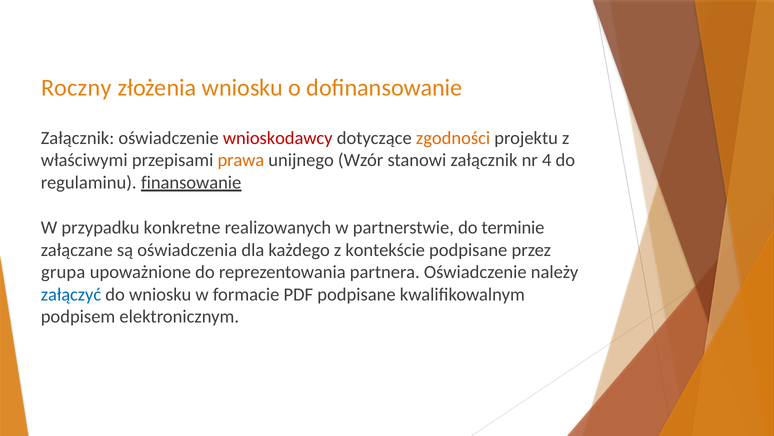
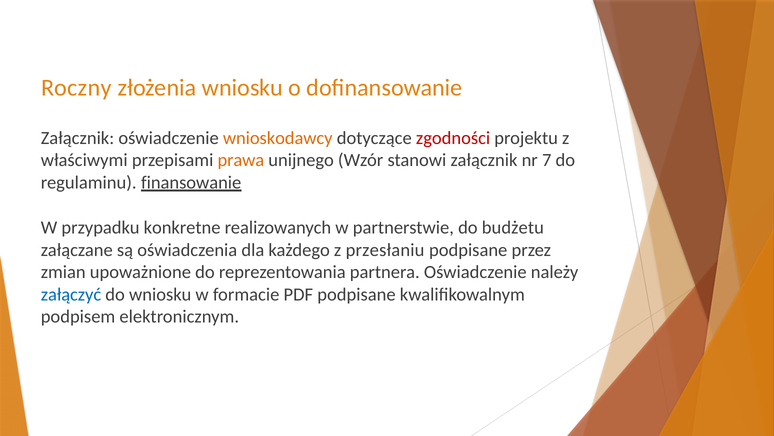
wnioskodawcy colour: red -> orange
zgodności colour: orange -> red
4: 4 -> 7
terminie: terminie -> budżetu
kontekście: kontekście -> przesłaniu
grupa: grupa -> zmian
